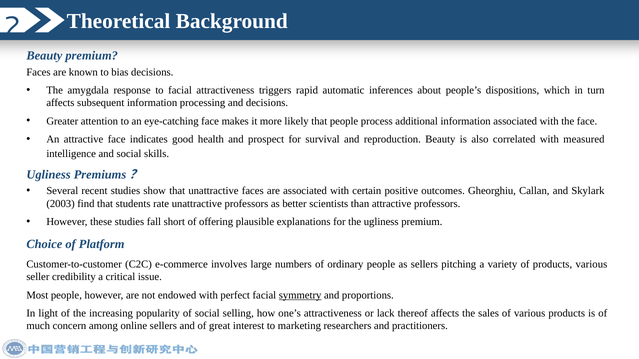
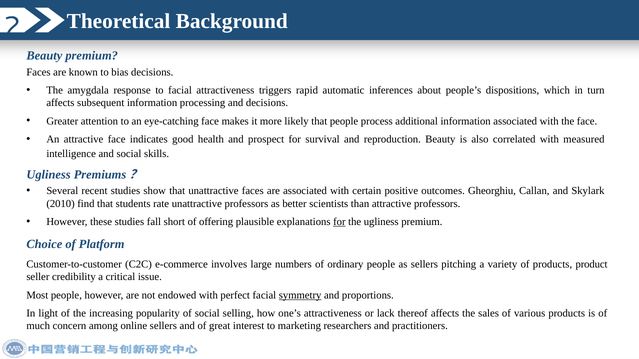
2003: 2003 -> 2010
for at (339, 222) underline: none -> present
products various: various -> product
